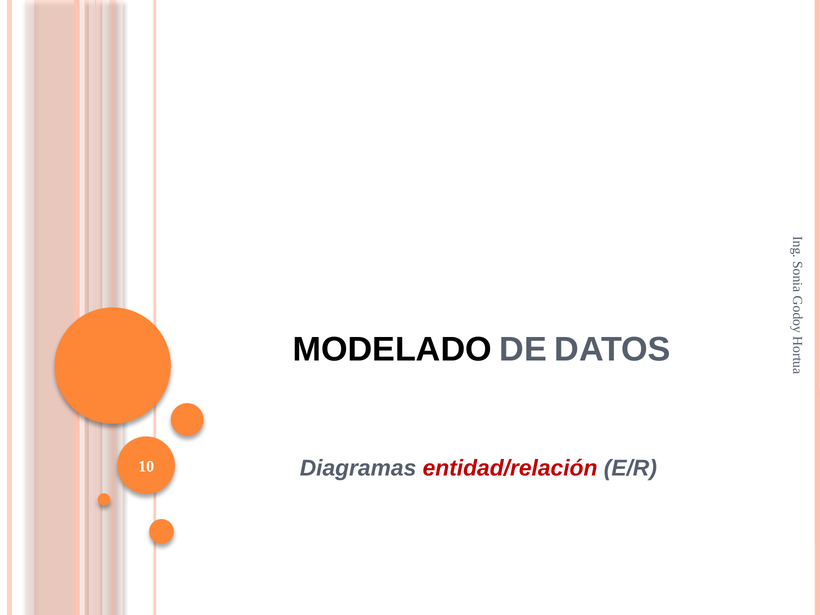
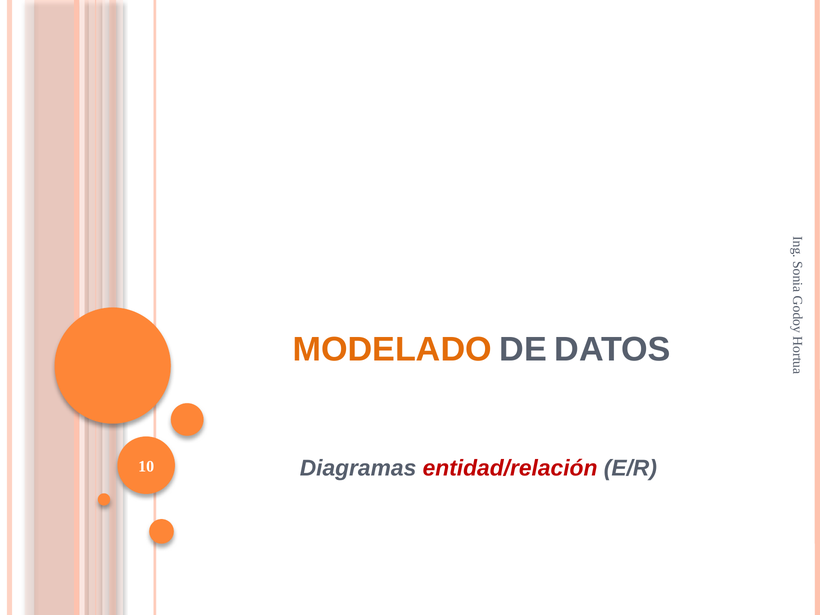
MODELADO colour: black -> orange
